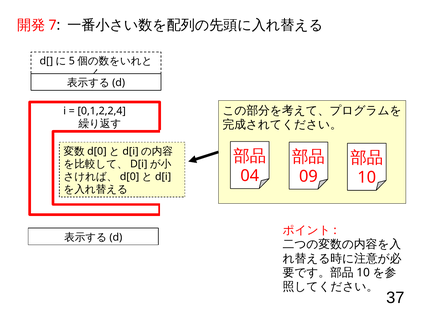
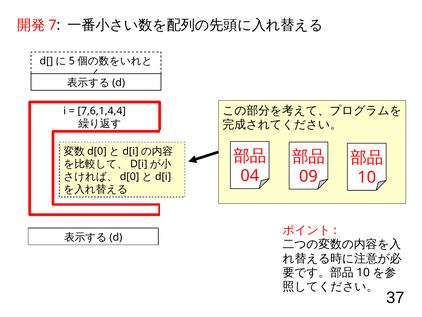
0,1,2,2,4: 0,1,2,2,4 -> 7,6,1,4,4
